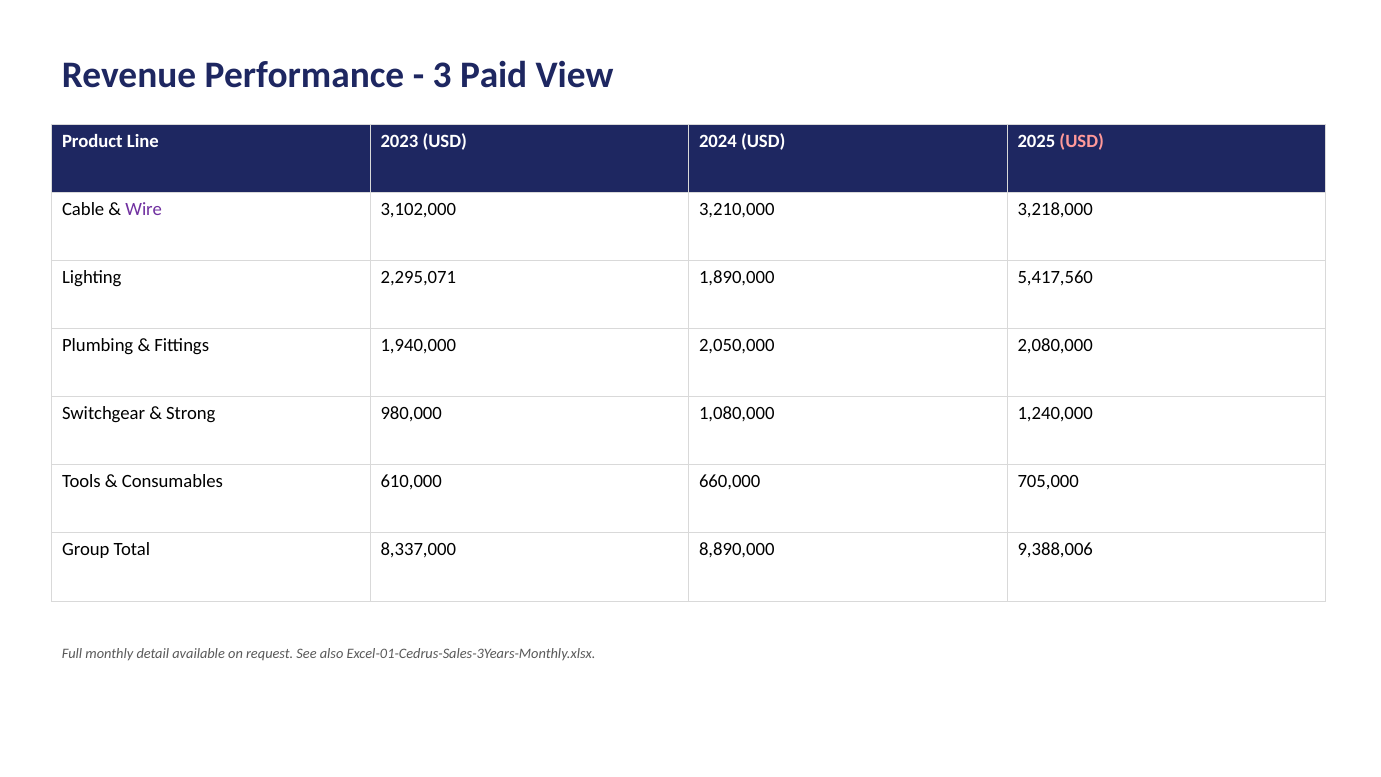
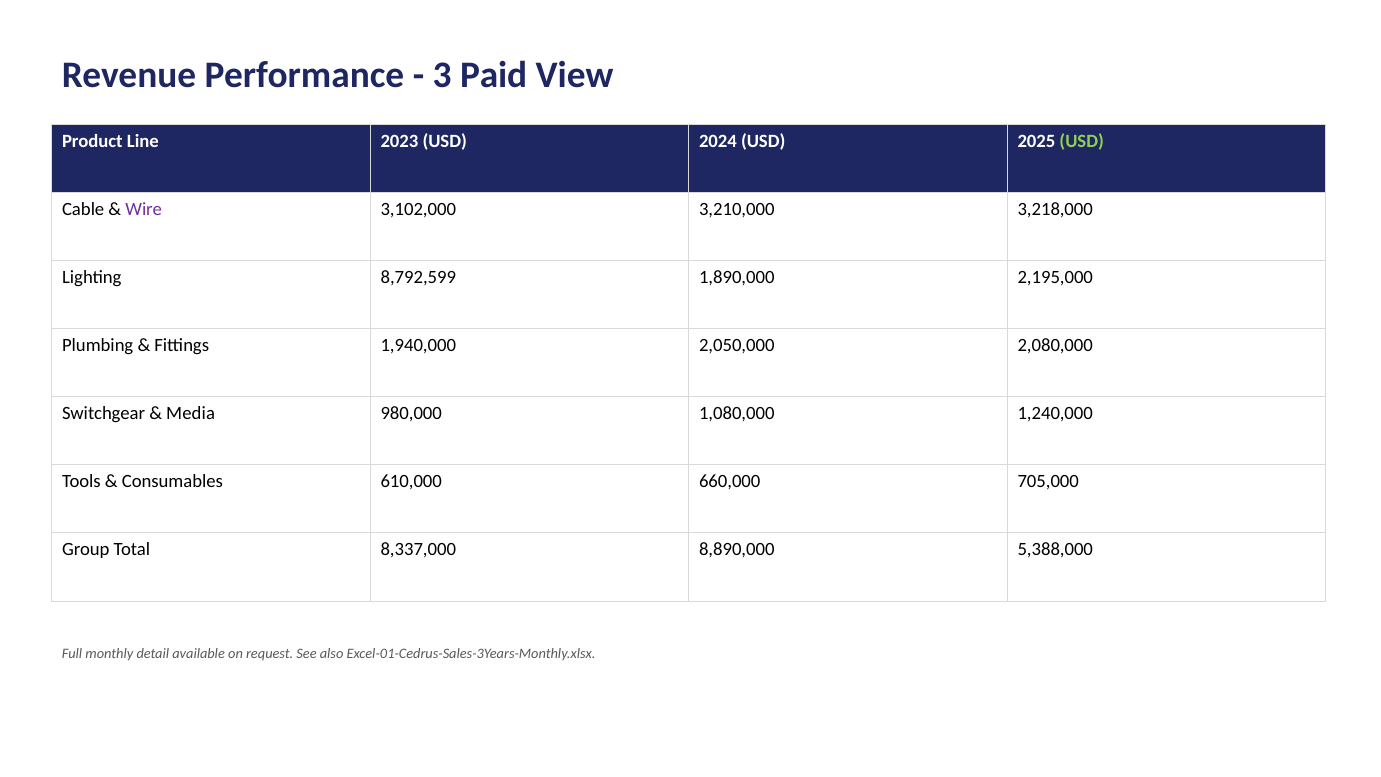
USD at (1082, 141) colour: pink -> light green
2,295,071: 2,295,071 -> 8,792,599
5,417,560: 5,417,560 -> 2,195,000
Strong: Strong -> Media
9,388,006: 9,388,006 -> 5,388,000
